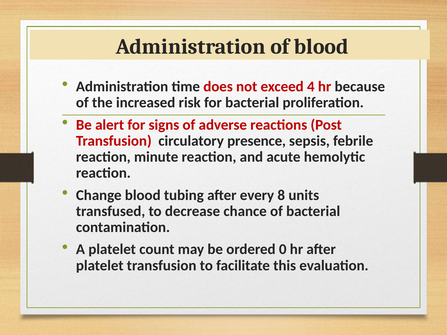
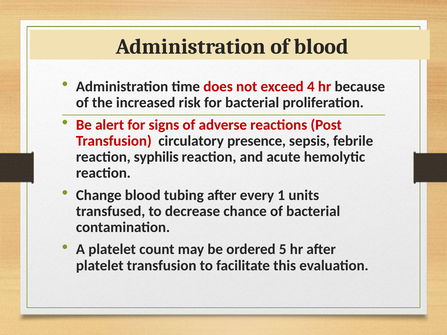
minute: minute -> syphilis
8: 8 -> 1
0: 0 -> 5
